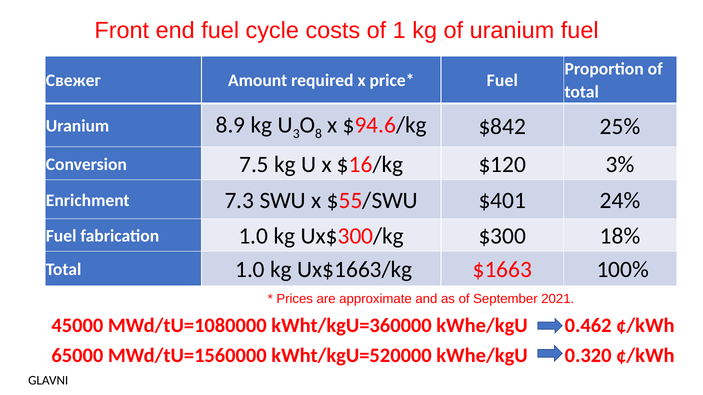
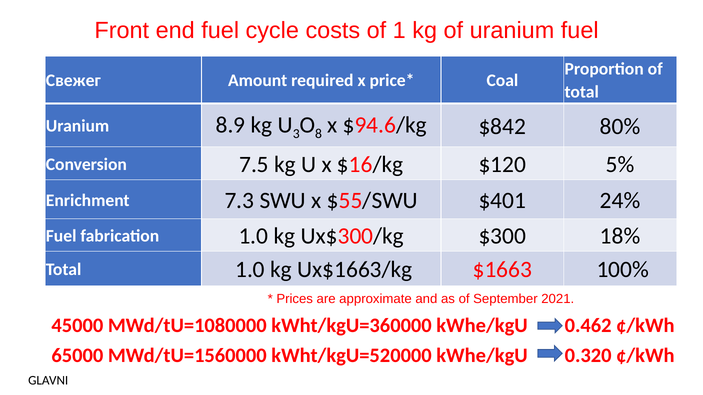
Fuel at (502, 81): Fuel -> Coal
25%: 25% -> 80%
3%: 3% -> 5%
